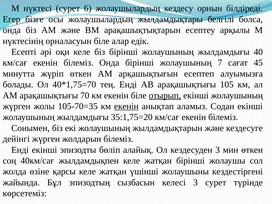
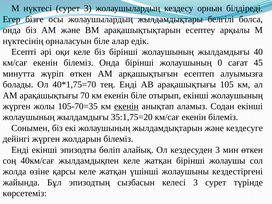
сурет 6: 6 -> 3
7: 7 -> 0
отырып underline: present -> none
